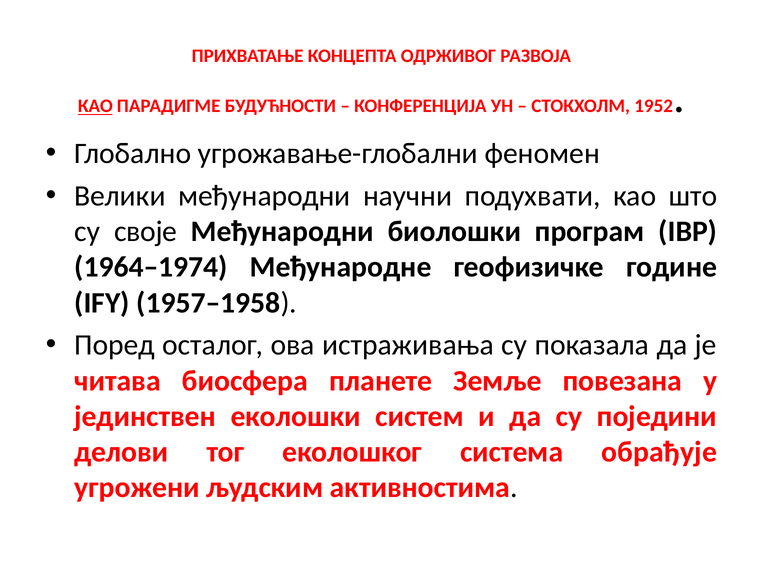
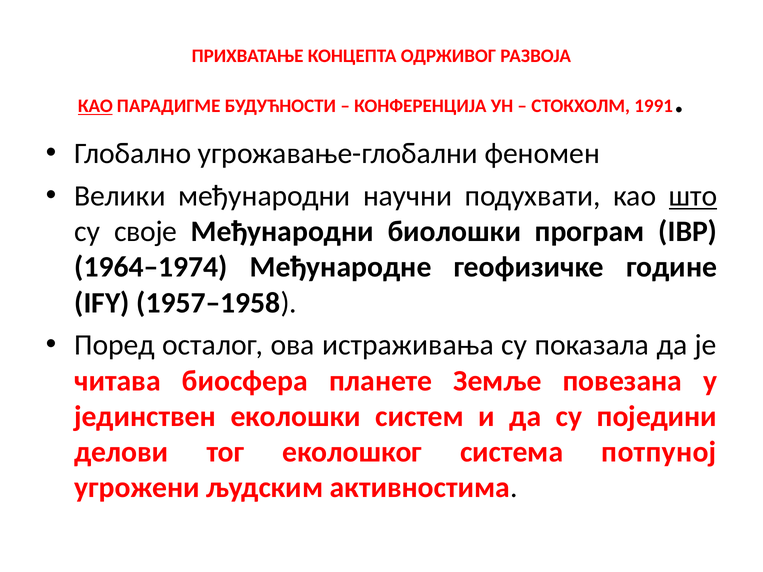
1952: 1952 -> 1991
што underline: none -> present
обрађује: обрађује -> потпуној
